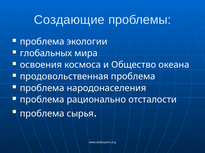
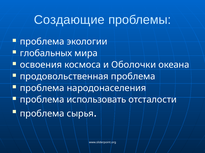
Общество: Общество -> Оболочки
рационально: рационально -> использовать
